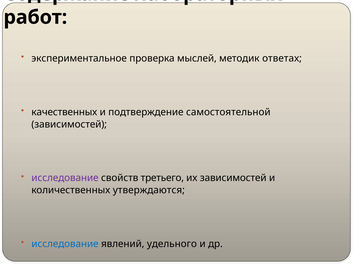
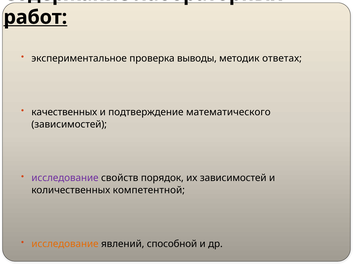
работ underline: none -> present
мыслей: мыслей -> выводы
самостоятельной: самостоятельной -> математического
третьего: третьего -> порядок
утверждаются: утверждаются -> компетентной
исследование at (65, 244) colour: blue -> orange
удельного: удельного -> способной
